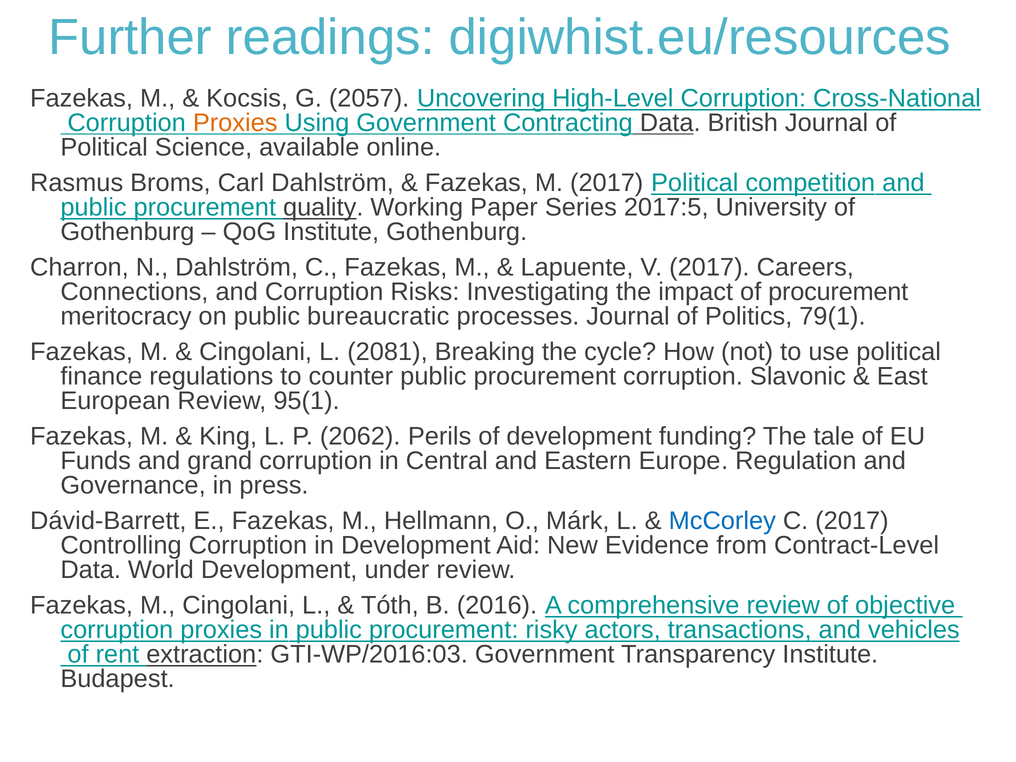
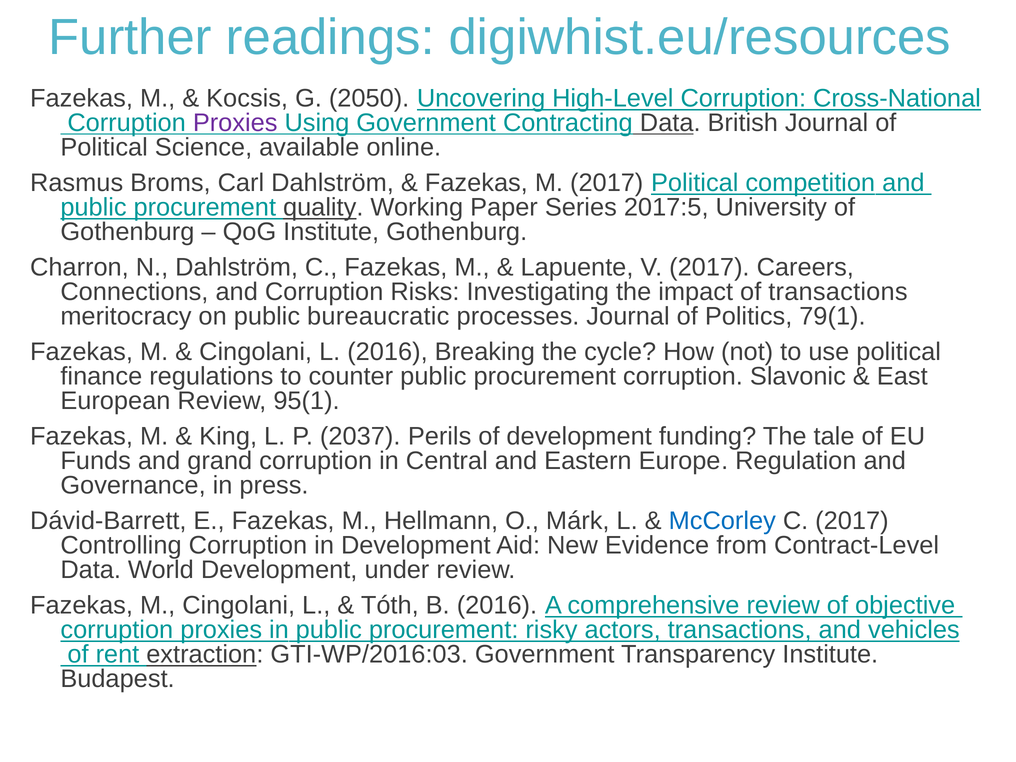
2057: 2057 -> 2050
Proxies at (235, 123) colour: orange -> purple
of procurement: procurement -> transactions
L 2081: 2081 -> 2016
2062: 2062 -> 2037
